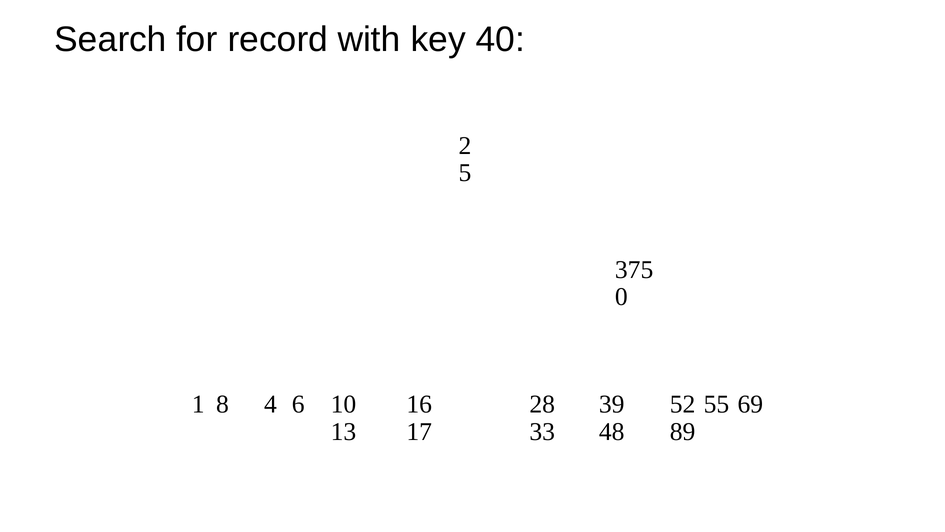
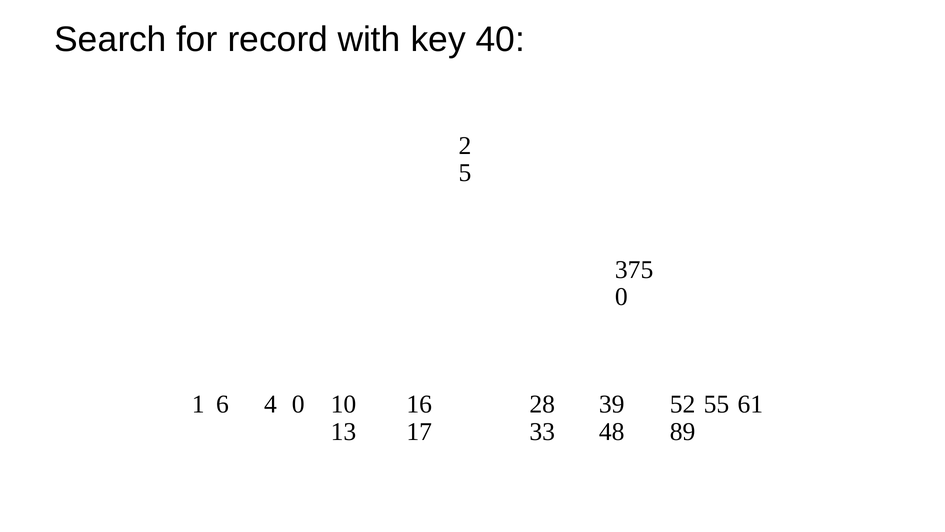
8: 8 -> 6
4 6: 6 -> 0
69: 69 -> 61
